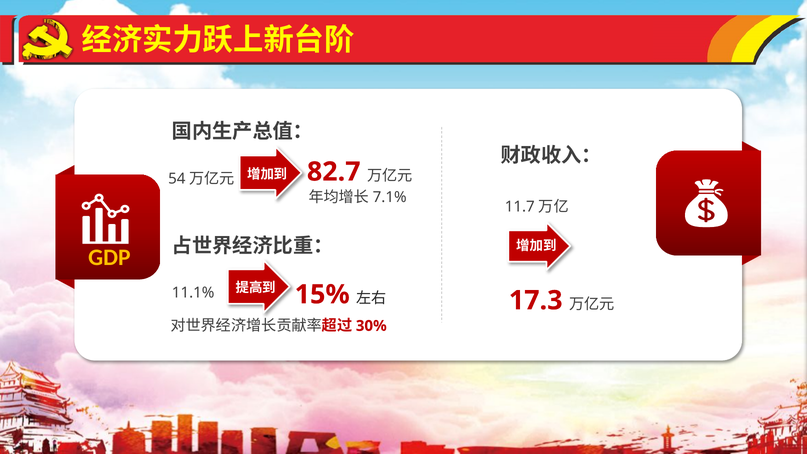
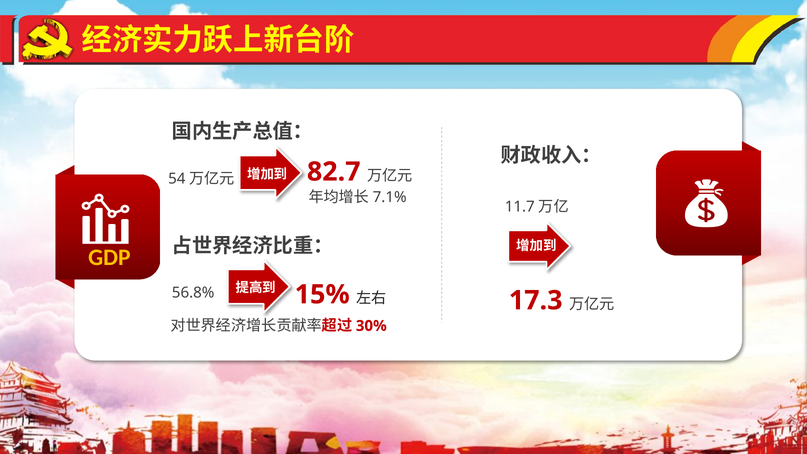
11.1%: 11.1% -> 56.8%
